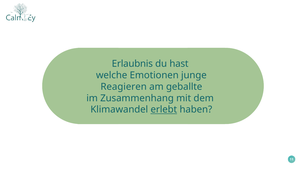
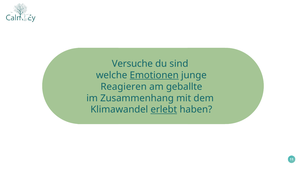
Erlaubnis: Erlaubnis -> Versuche
hast: hast -> sind
Emotionen underline: none -> present
